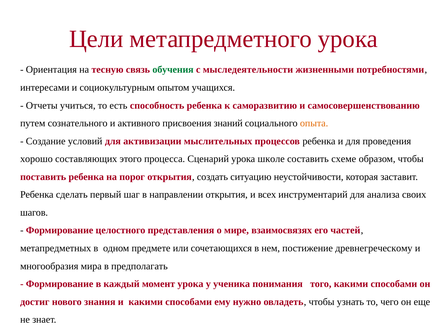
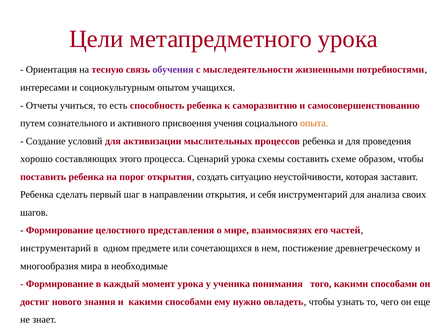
обучения colour: green -> purple
знаний: знаний -> учения
школе: школе -> схемы
всех: всех -> себя
метапредметных at (56, 248): метапредметных -> инструментарий
предполагать: предполагать -> необходимые
